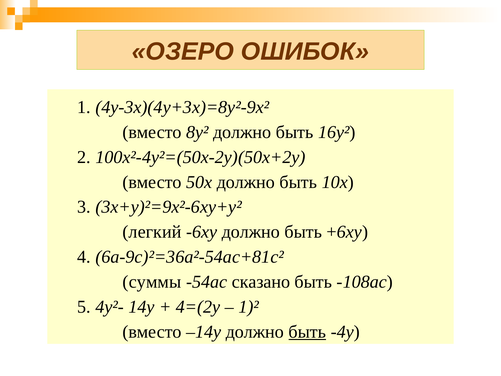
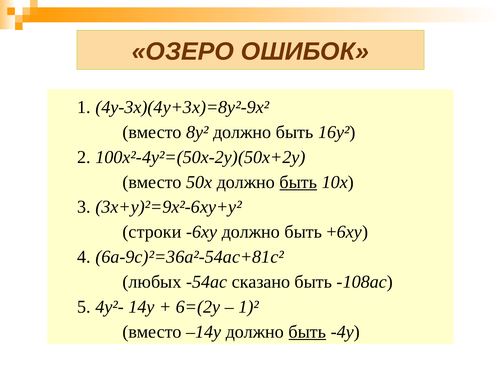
быть at (298, 182) underline: none -> present
легкий: легкий -> строки
суммы: суммы -> любых
4=(2у: 4=(2у -> 6=(2у
